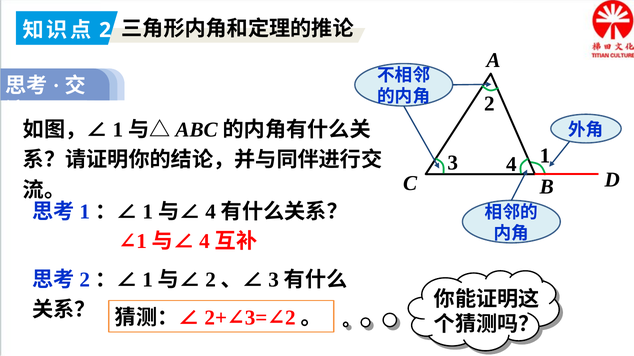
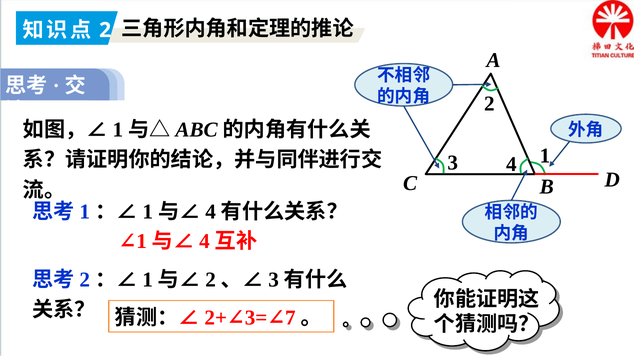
2 at (290, 318): 2 -> 7
